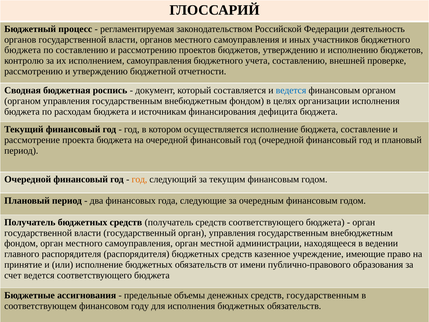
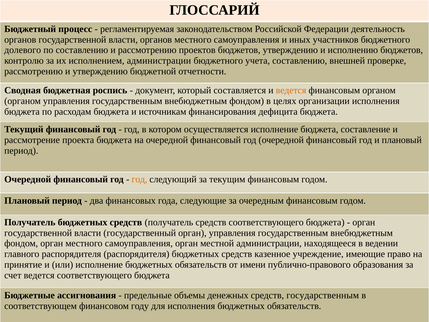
бюджета at (23, 50): бюджета -> долевого
исполнением самоуправления: самоуправления -> администрации
ведется at (291, 90) colour: blue -> orange
